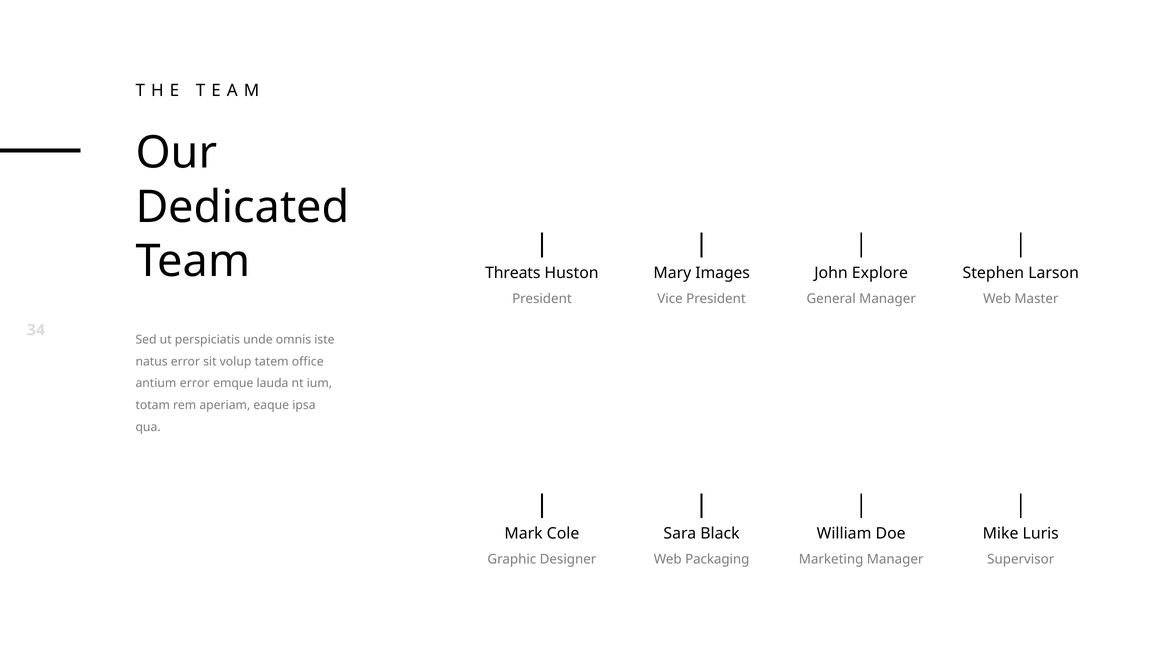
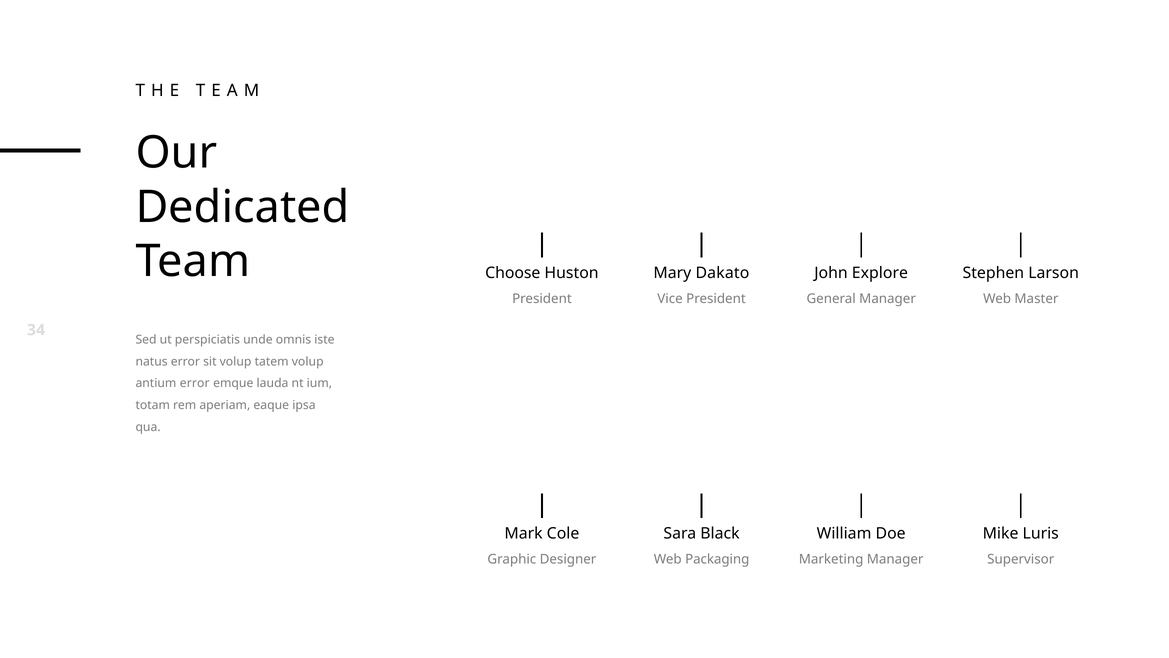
Threats: Threats -> Choose
Images: Images -> Dakato
tatem office: office -> volup
